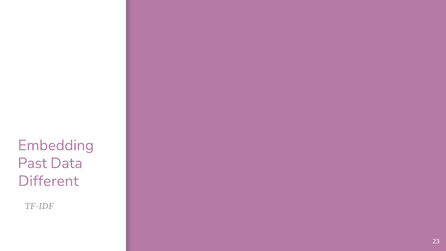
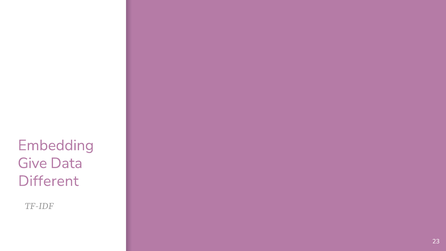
Past: Past -> Give
